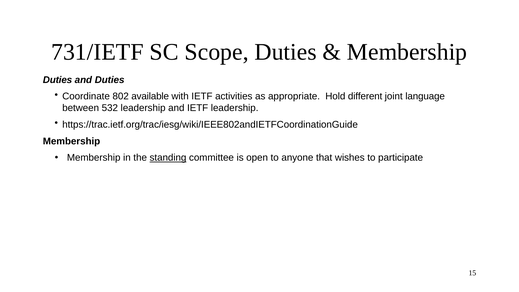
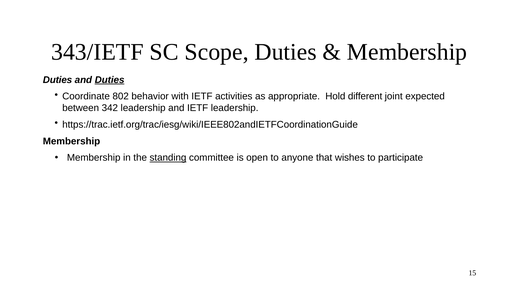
731/IETF: 731/IETF -> 343/IETF
Duties at (110, 80) underline: none -> present
available: available -> behavior
language: language -> expected
532: 532 -> 342
